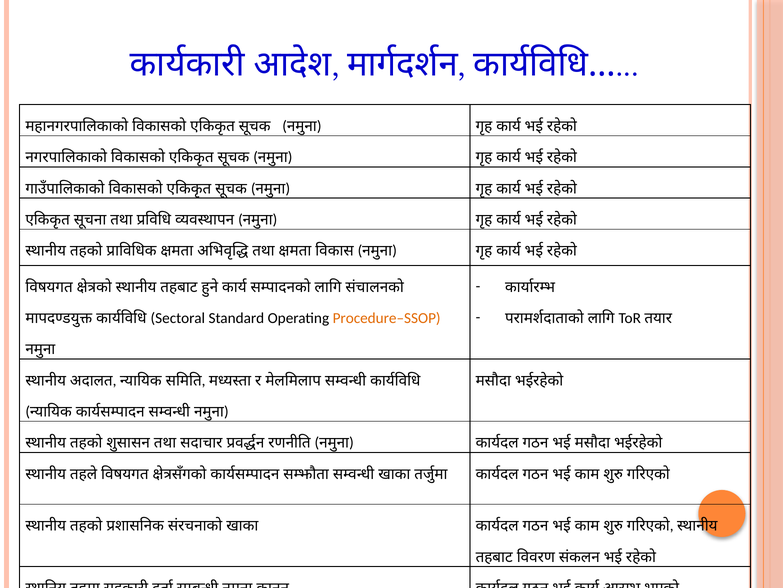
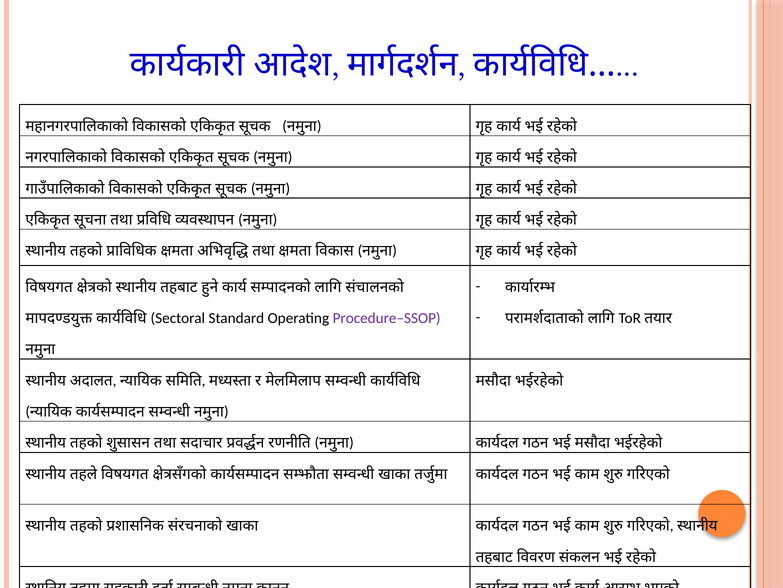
Procedure–SSOP colour: orange -> purple
